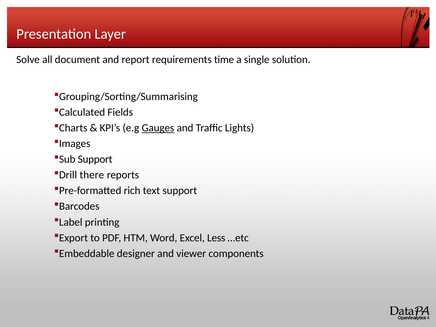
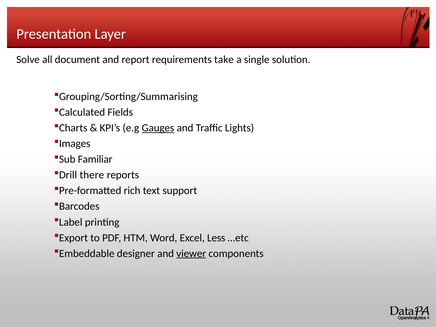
time: time -> take
Sub Support: Support -> Familiar
viewer underline: none -> present
